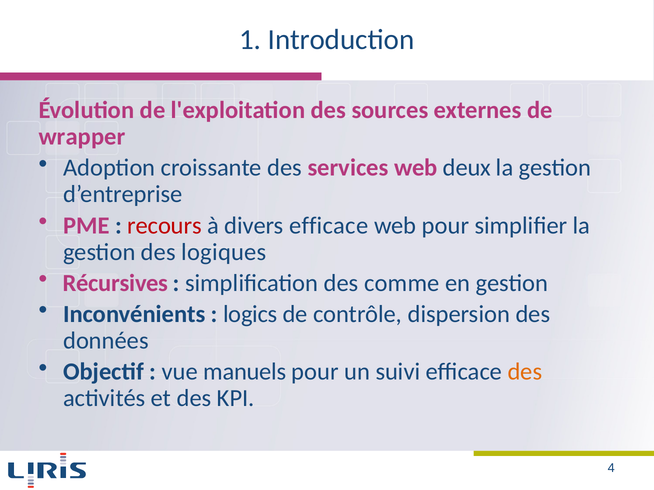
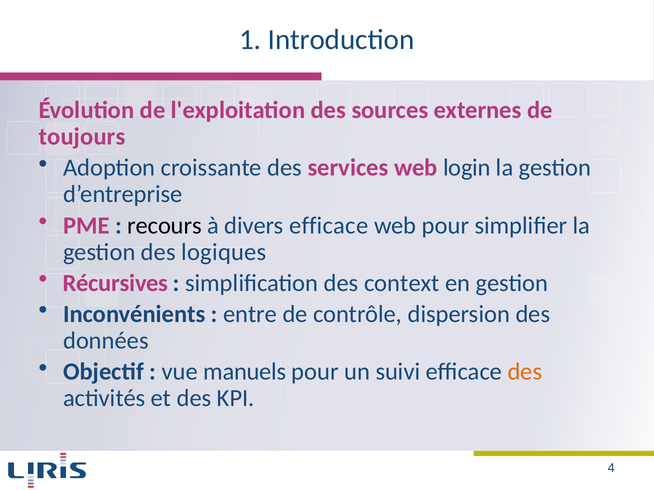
wrapper: wrapper -> toujours
deux: deux -> login
recours colour: red -> black
comme: comme -> context
logics: logics -> entre
